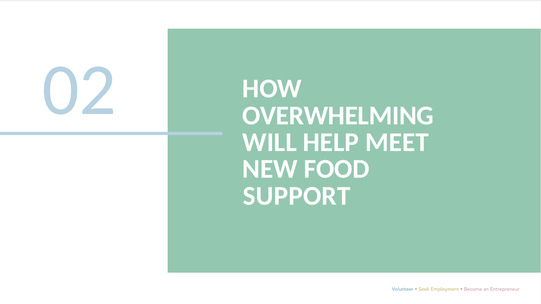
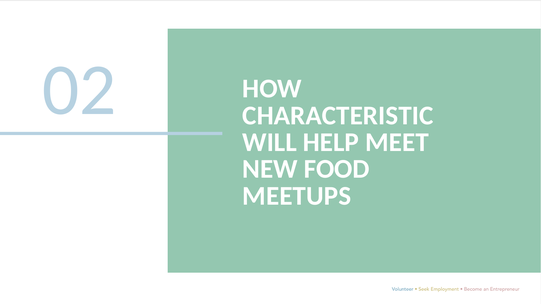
OVERWHELMING: OVERWHELMING -> CHARACTERISTIC
SUPPORT: SUPPORT -> MEETUPS
